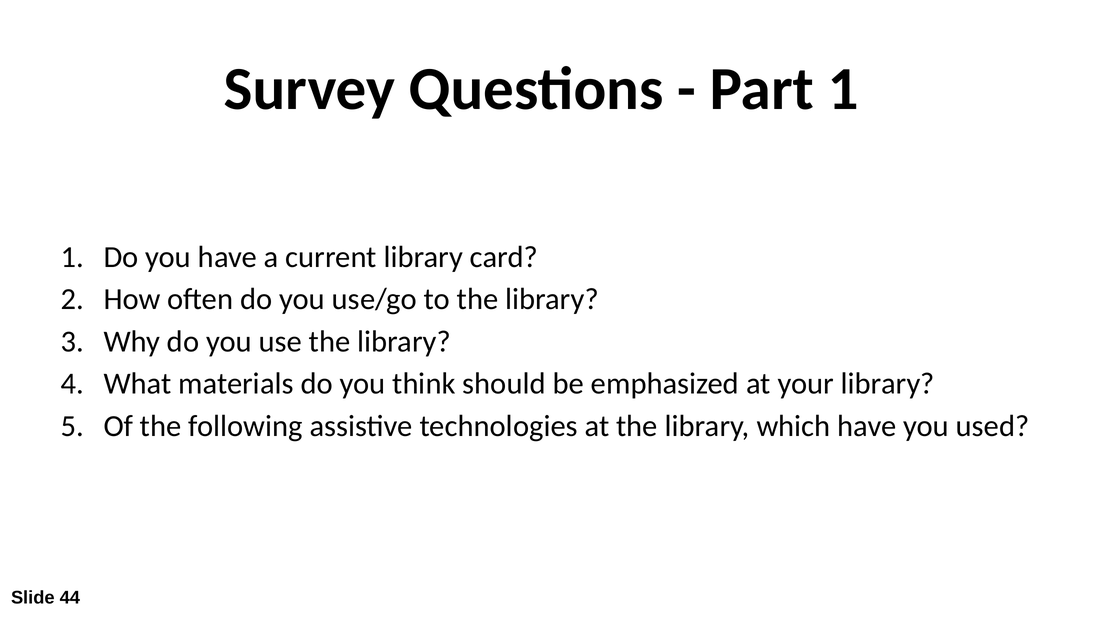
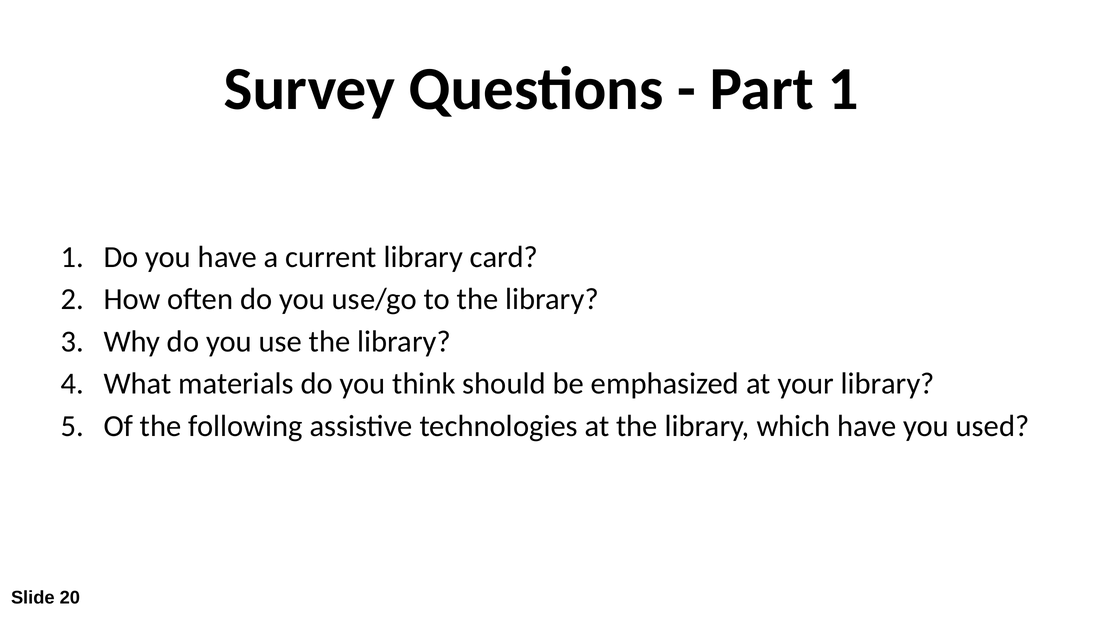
44: 44 -> 20
